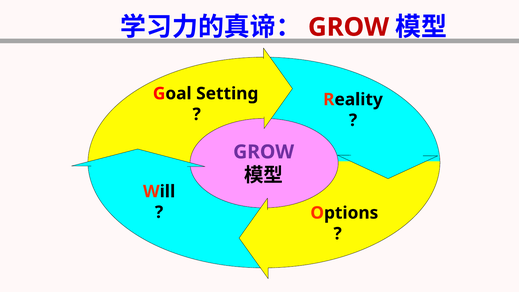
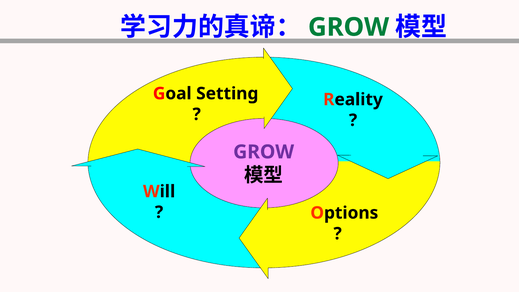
GROW at (349, 27) colour: red -> green
